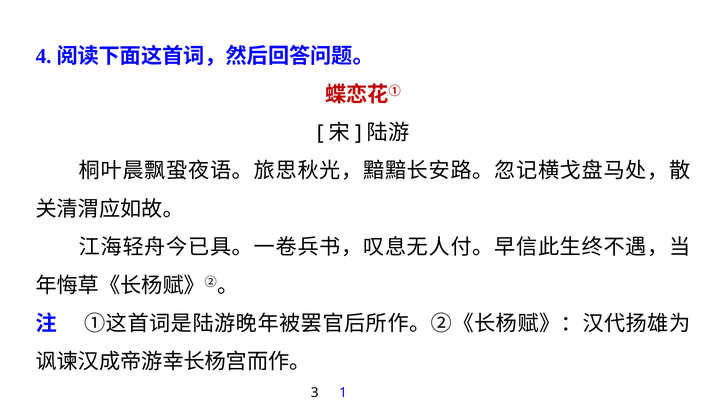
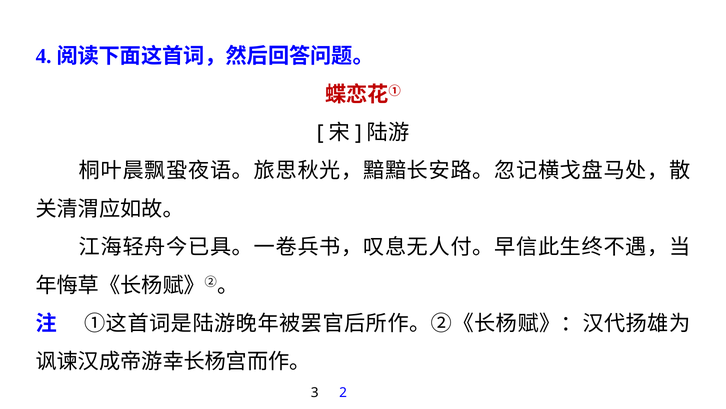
1: 1 -> 2
